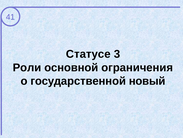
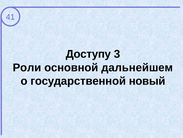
Статусе: Статусе -> Доступу
ограничения: ограничения -> дальнейшем
